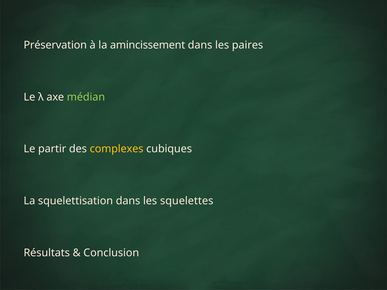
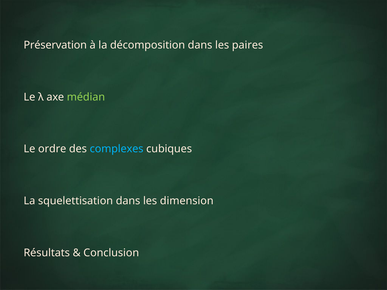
amincissement: amincissement -> décomposition
partir: partir -> ordre
complexes colour: yellow -> light blue
squelettes: squelettes -> dimension
